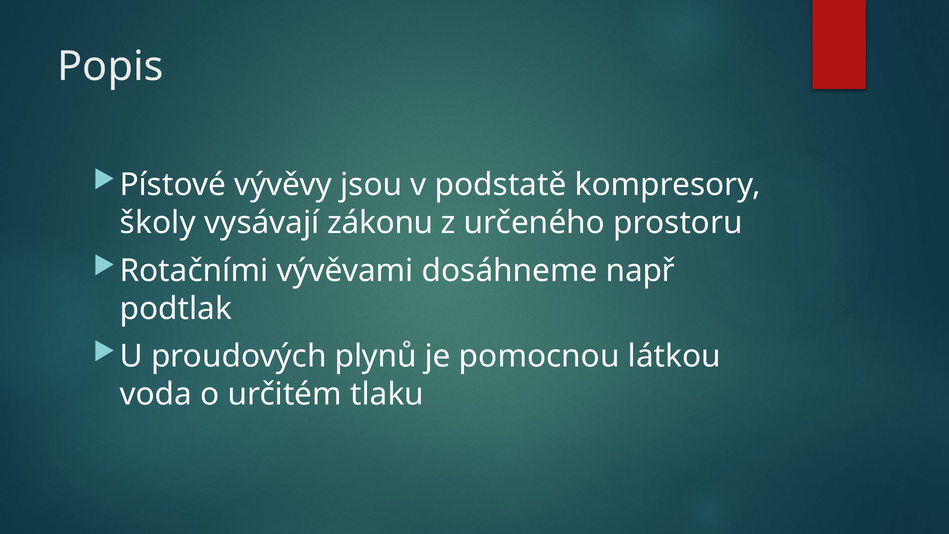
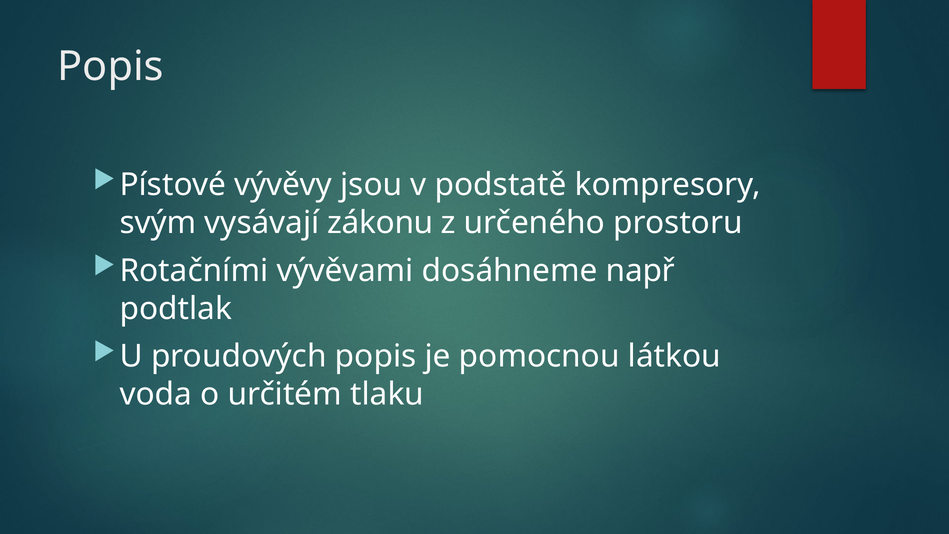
školy: školy -> svým
proudových plynů: plynů -> popis
